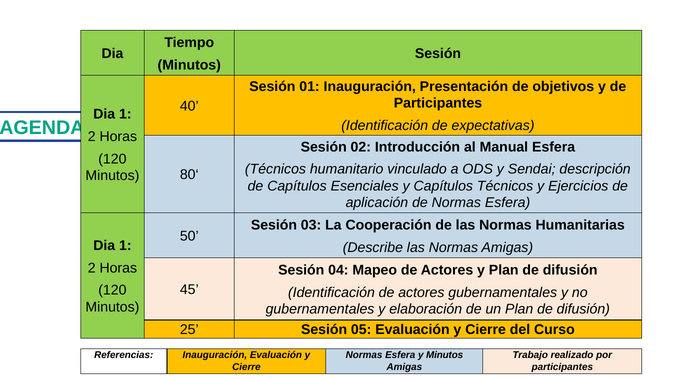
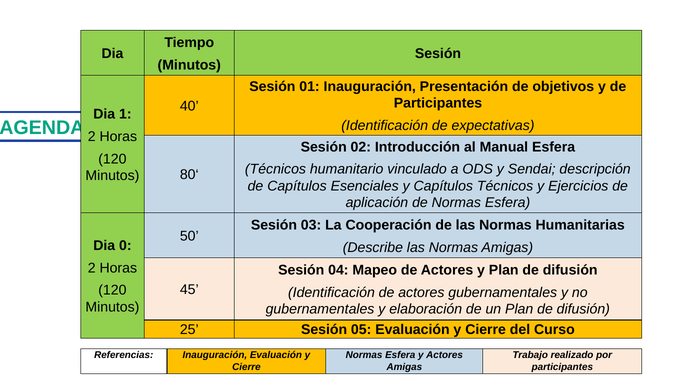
1 at (125, 246): 1 -> 0
y Minutos: Minutos -> Actores
